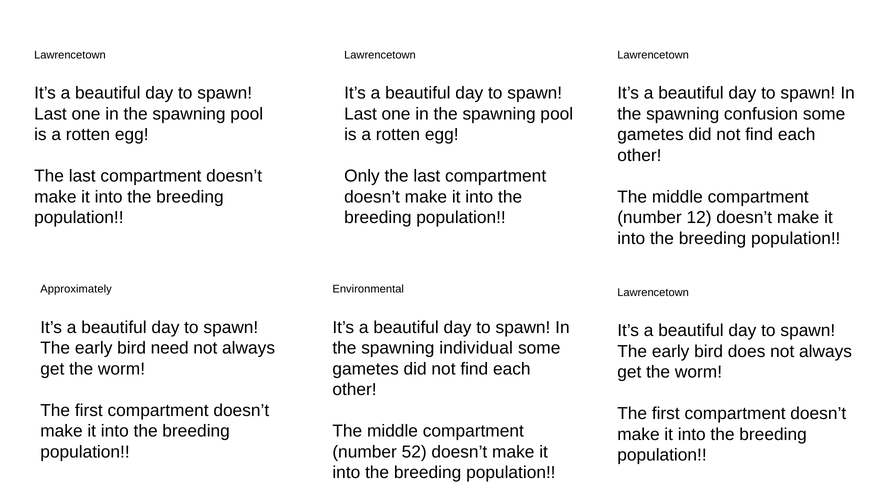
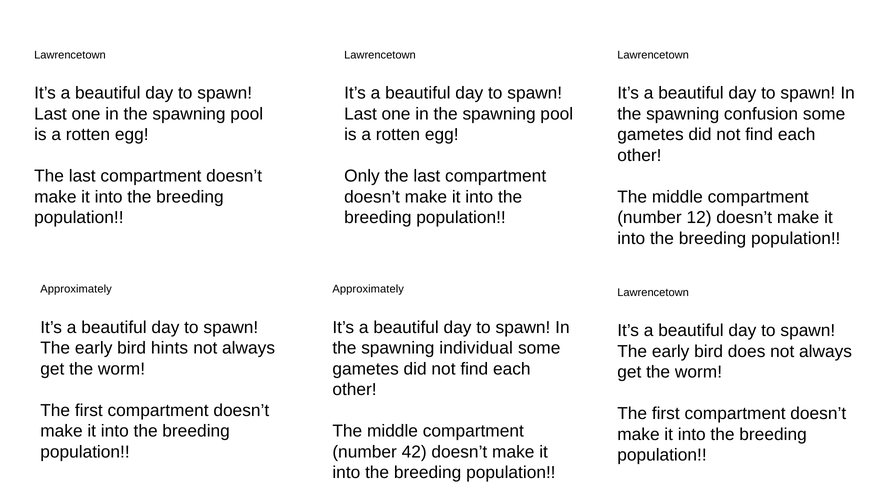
Environmental at (368, 289): Environmental -> Approximately
need: need -> hints
52: 52 -> 42
